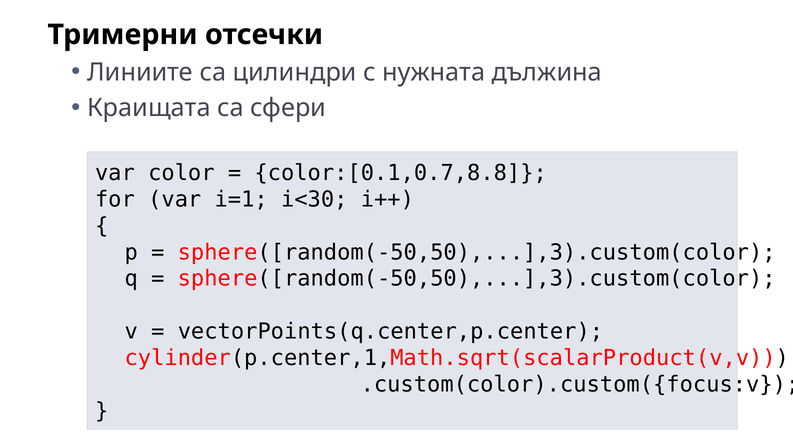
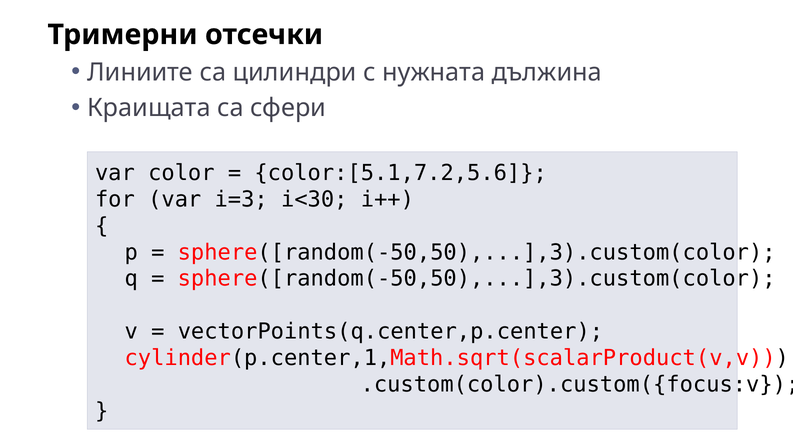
color:[0.1,0.7,8.8: color:[0.1,0.7,8.8 -> color:[5.1,7.2,5.6
i=1: i=1 -> i=3
